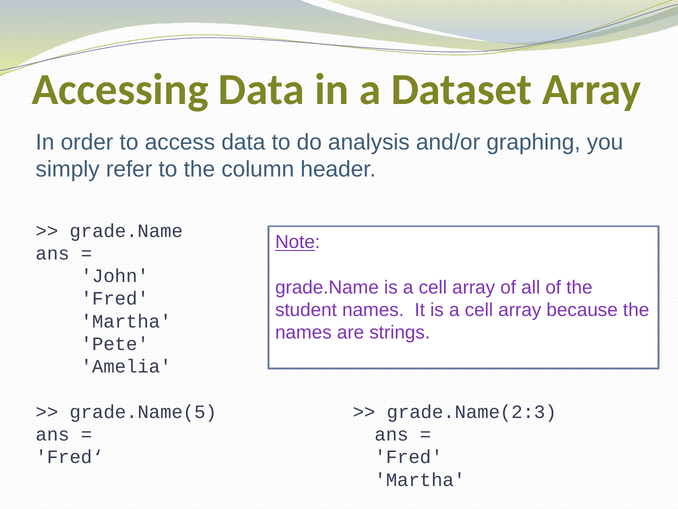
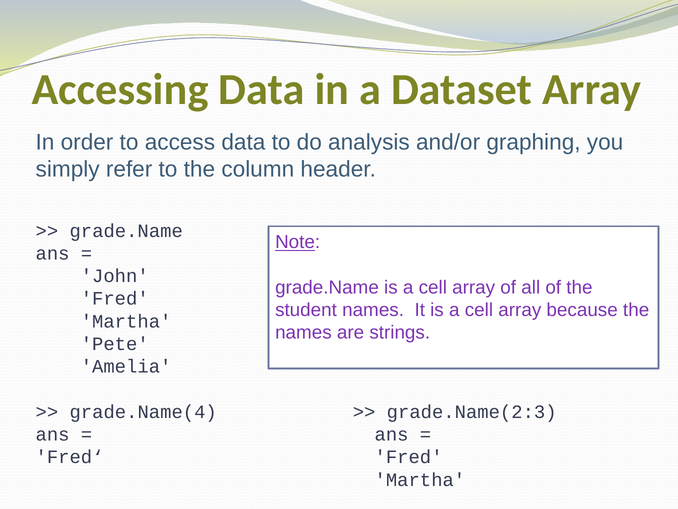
grade.Name(5: grade.Name(5 -> grade.Name(4
